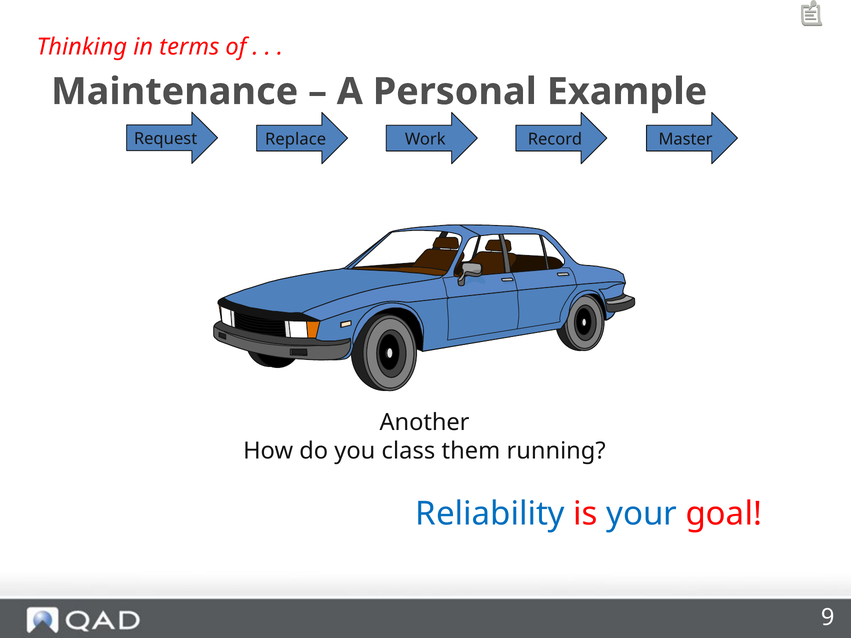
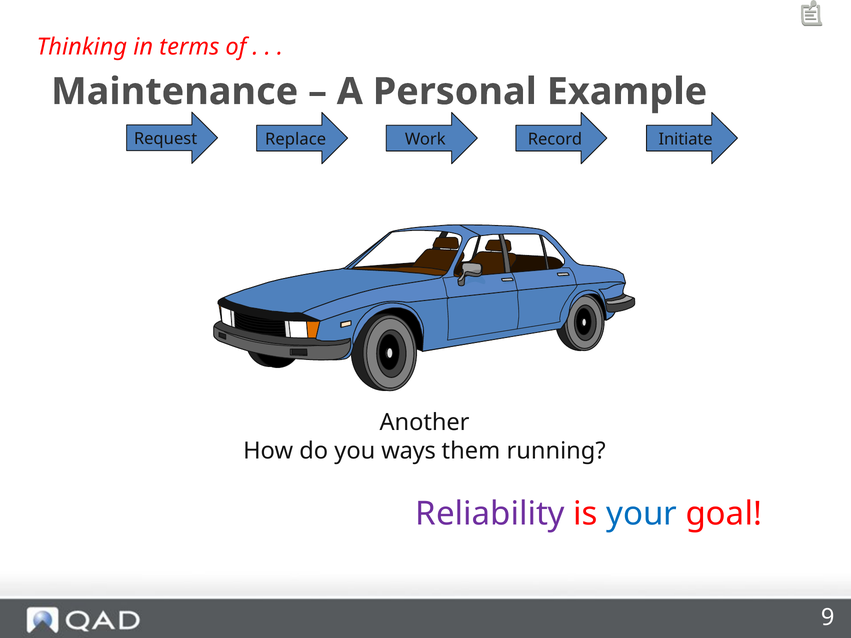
Master: Master -> Initiate
class: class -> ways
Reliability colour: blue -> purple
